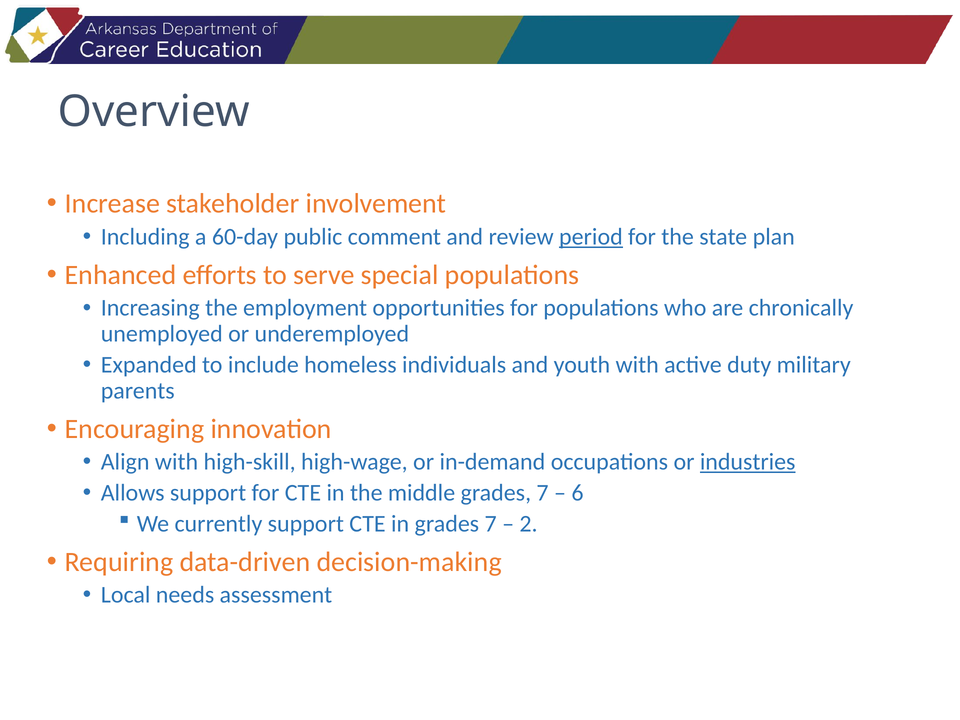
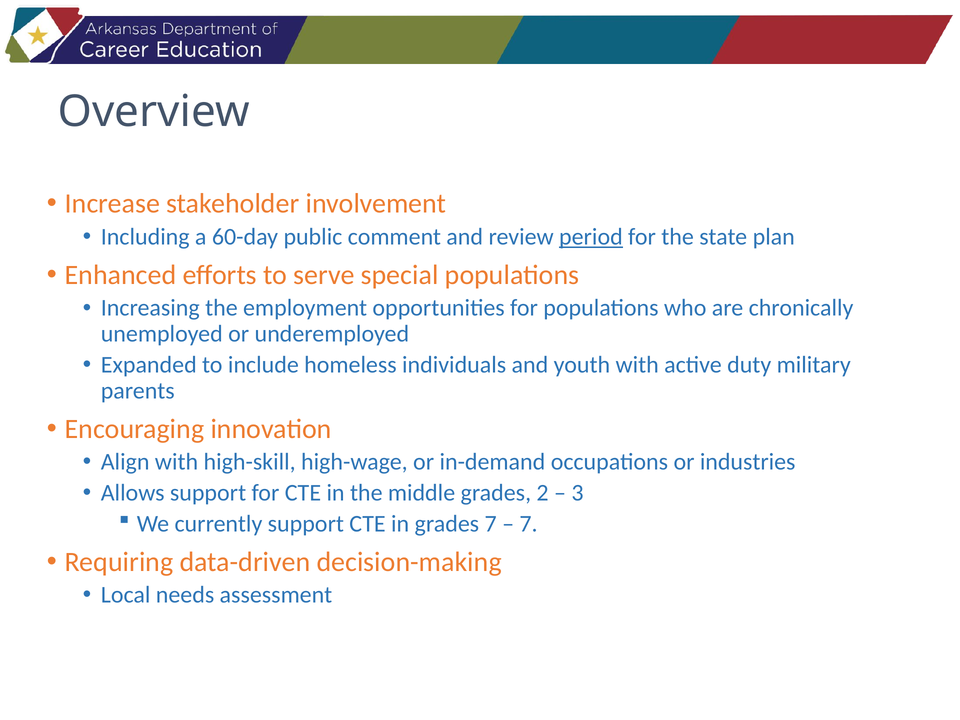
industries underline: present -> none
middle grades 7: 7 -> 2
6: 6 -> 3
2 at (529, 524): 2 -> 7
